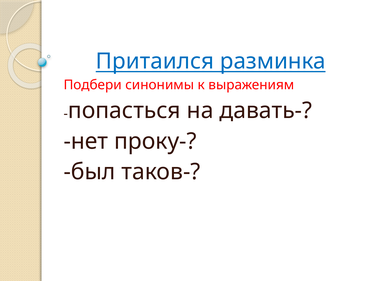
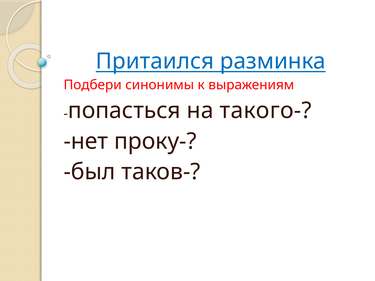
давать-: давать- -> такого-
